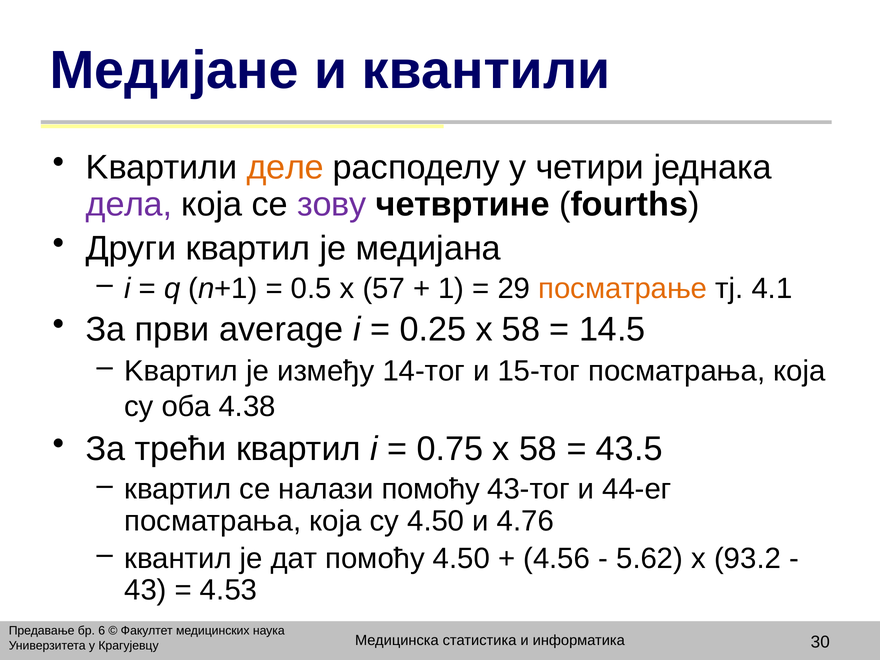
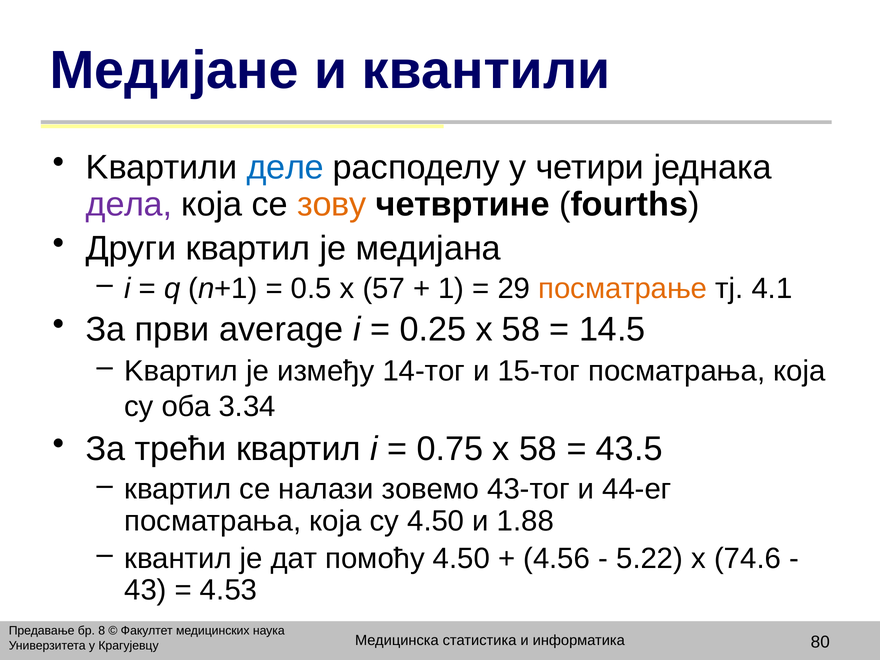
деле colour: orange -> blue
зову colour: purple -> orange
4.38: 4.38 -> 3.34
налази помоћу: помоћу -> зовемо
4.76: 4.76 -> 1.88
5.62: 5.62 -> 5.22
93.2: 93.2 -> 74.6
6: 6 -> 8
30: 30 -> 80
